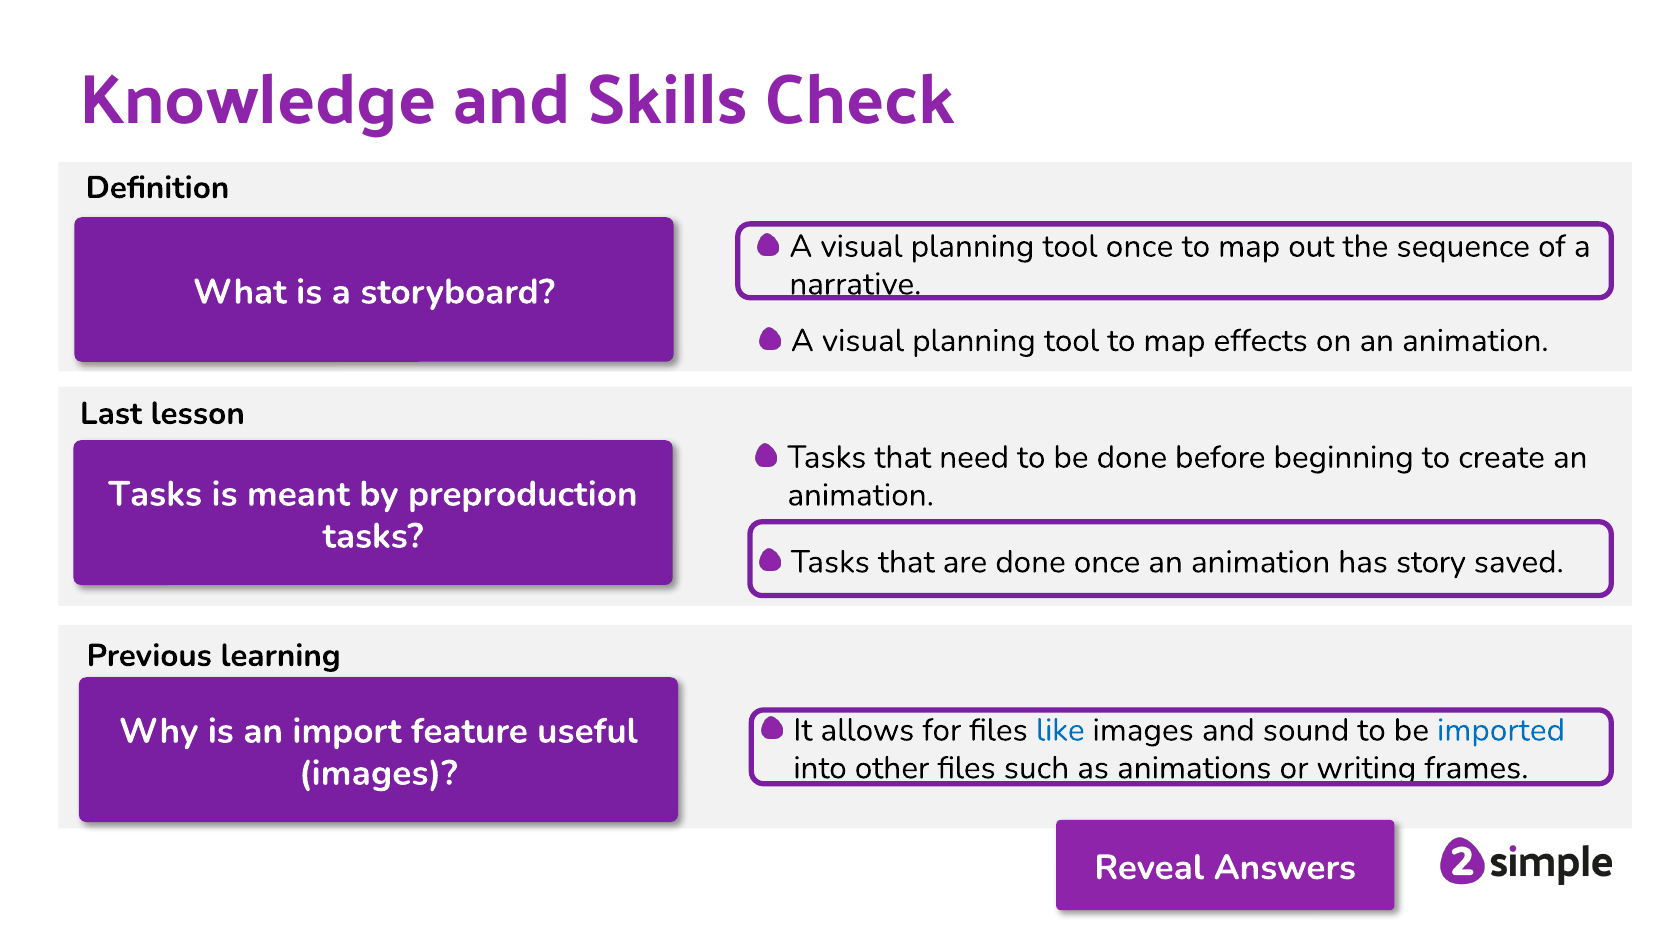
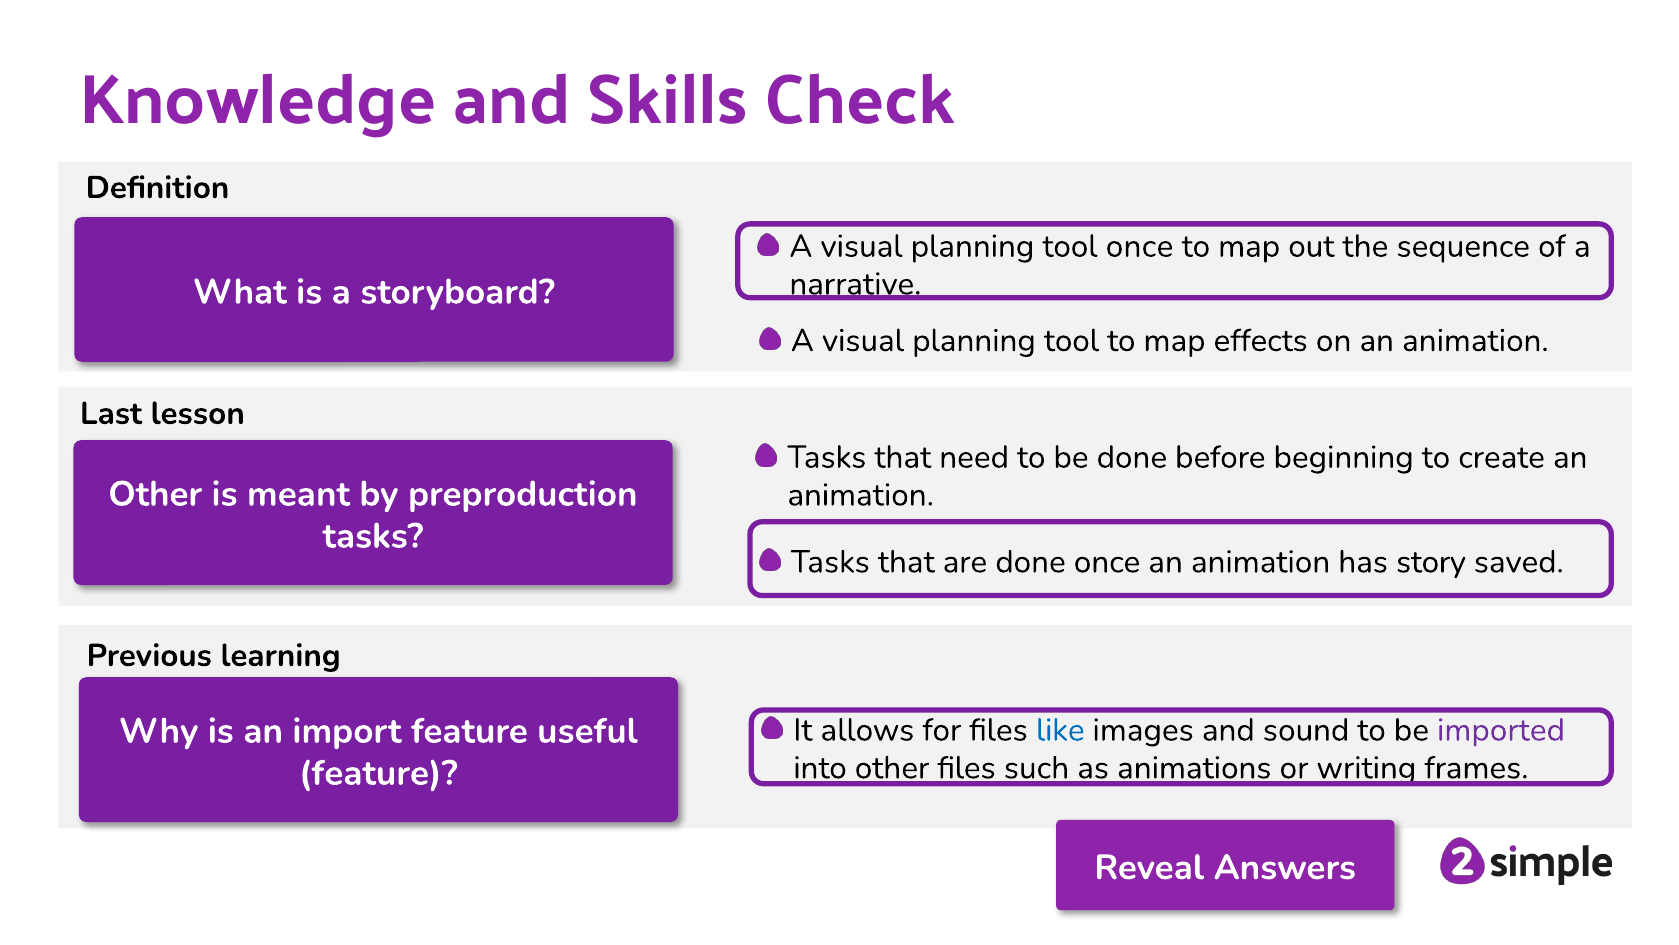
Tasks at (155, 494): Tasks -> Other
imported colour: blue -> purple
images at (378, 773): images -> feature
